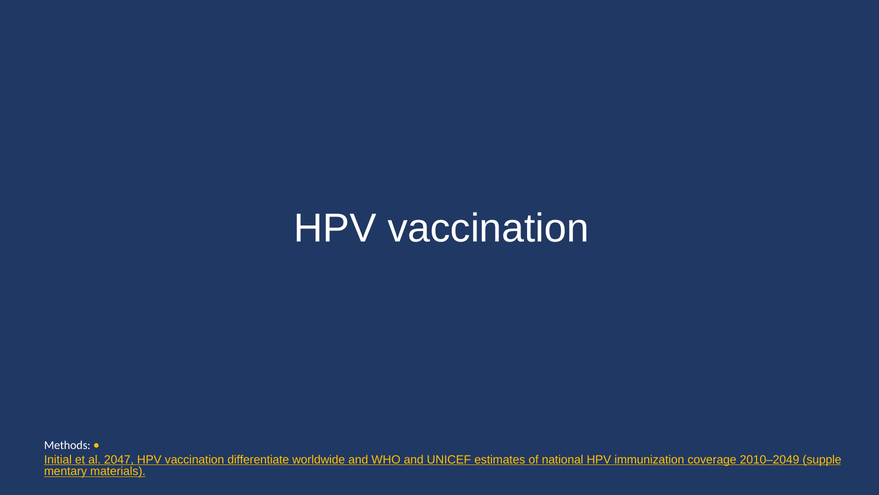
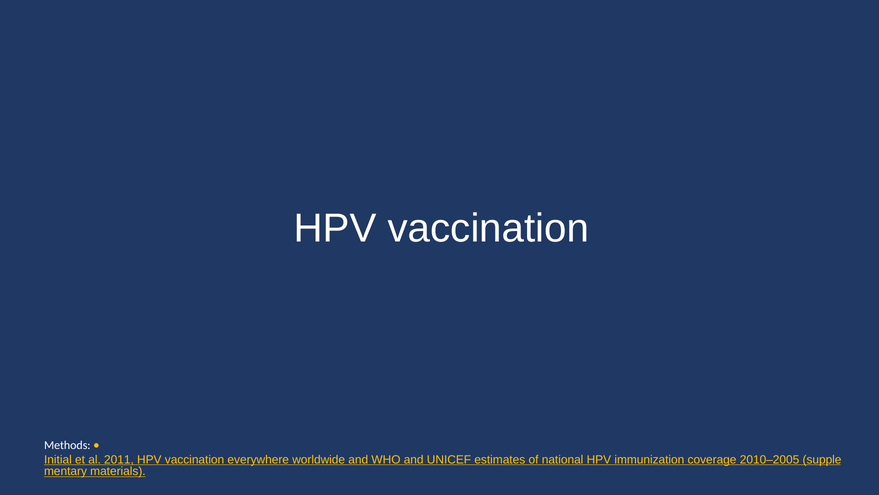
2047: 2047 -> 2011
differentiate: differentiate -> everywhere
2010–2049: 2010–2049 -> 2010–2005
